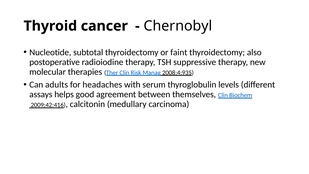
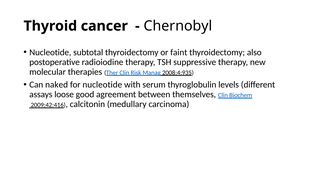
adults: adults -> naked
for headaches: headaches -> nucleotide
helps: helps -> loose
